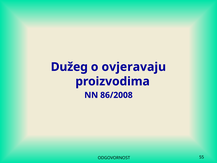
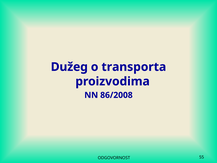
ovjeravaju: ovjeravaju -> transporta
